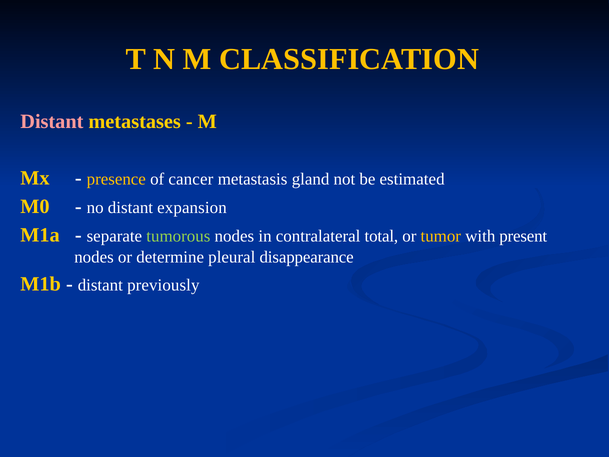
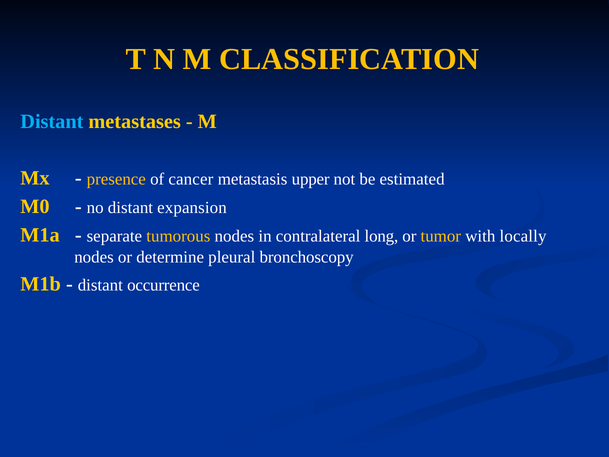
Distant at (52, 121) colour: pink -> light blue
gland: gland -> upper
tumorous colour: light green -> yellow
total: total -> long
present: present -> locally
disappearance: disappearance -> bronchoscopy
previously: previously -> occurrence
